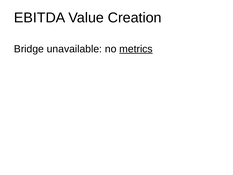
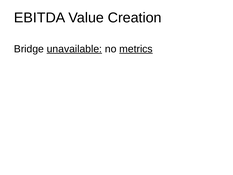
unavailable underline: none -> present
